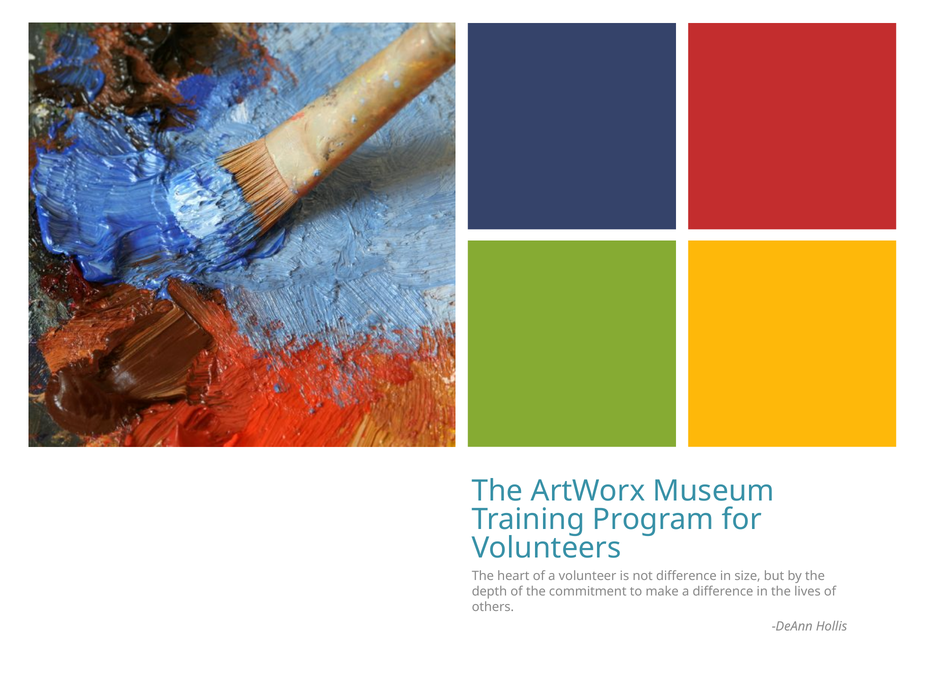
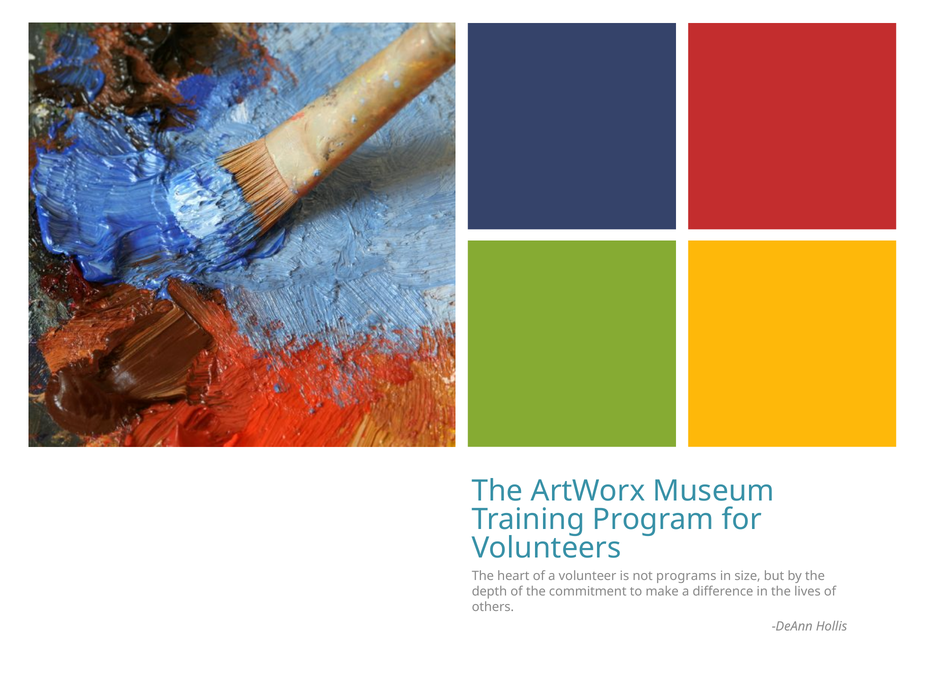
not difference: difference -> programs
